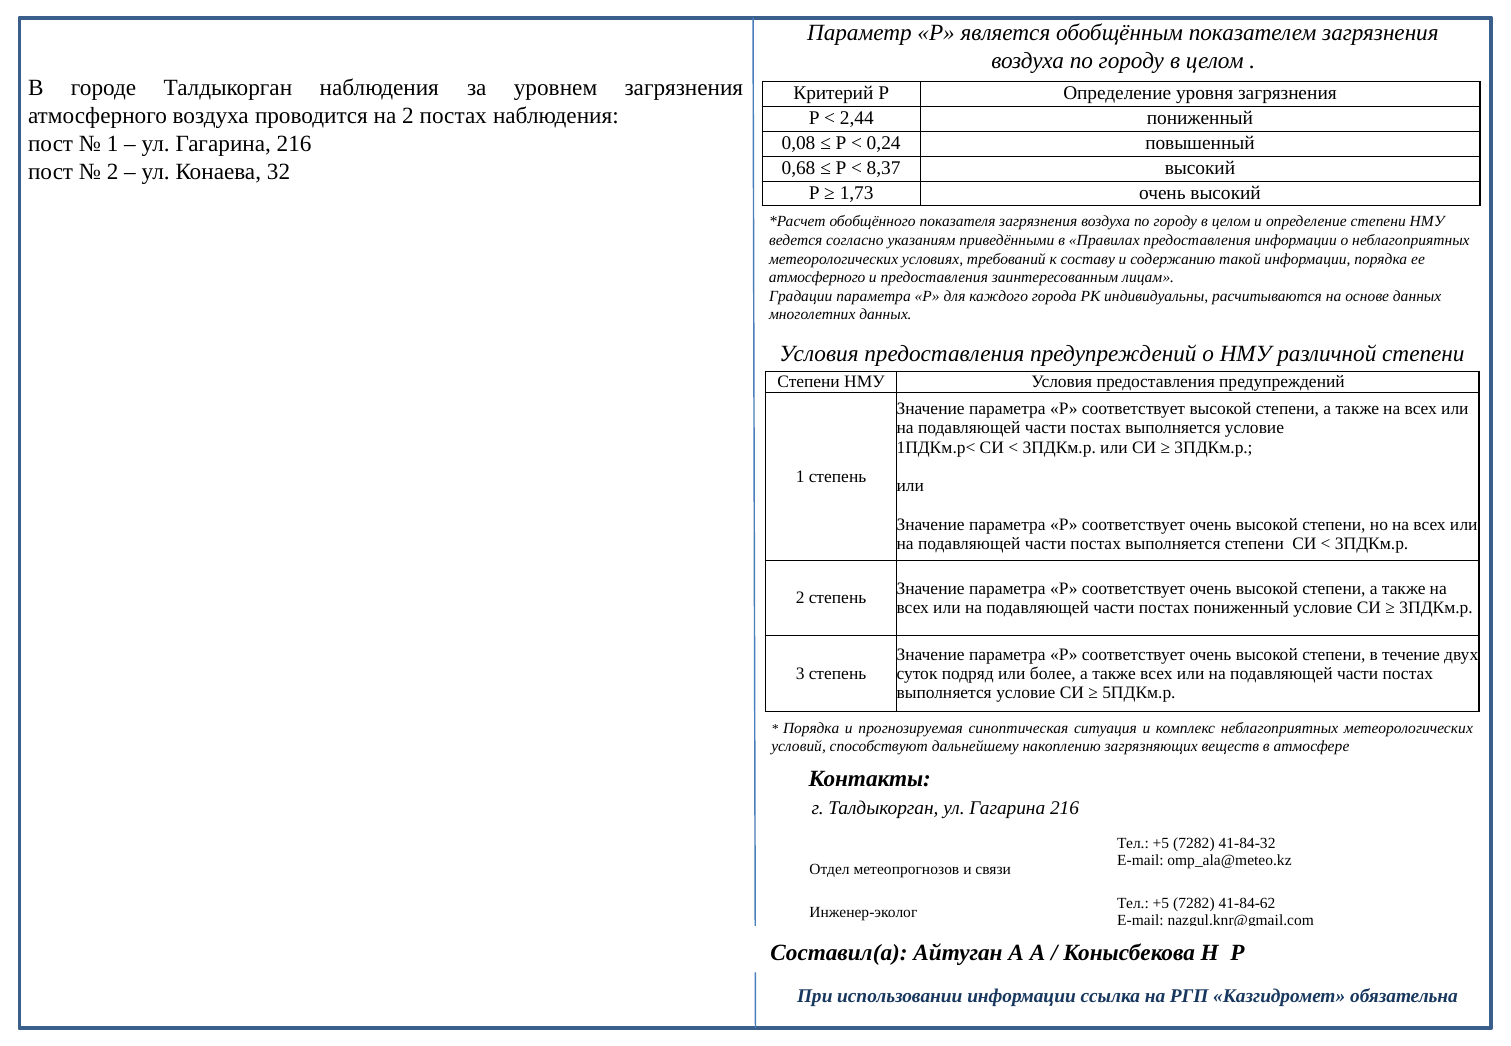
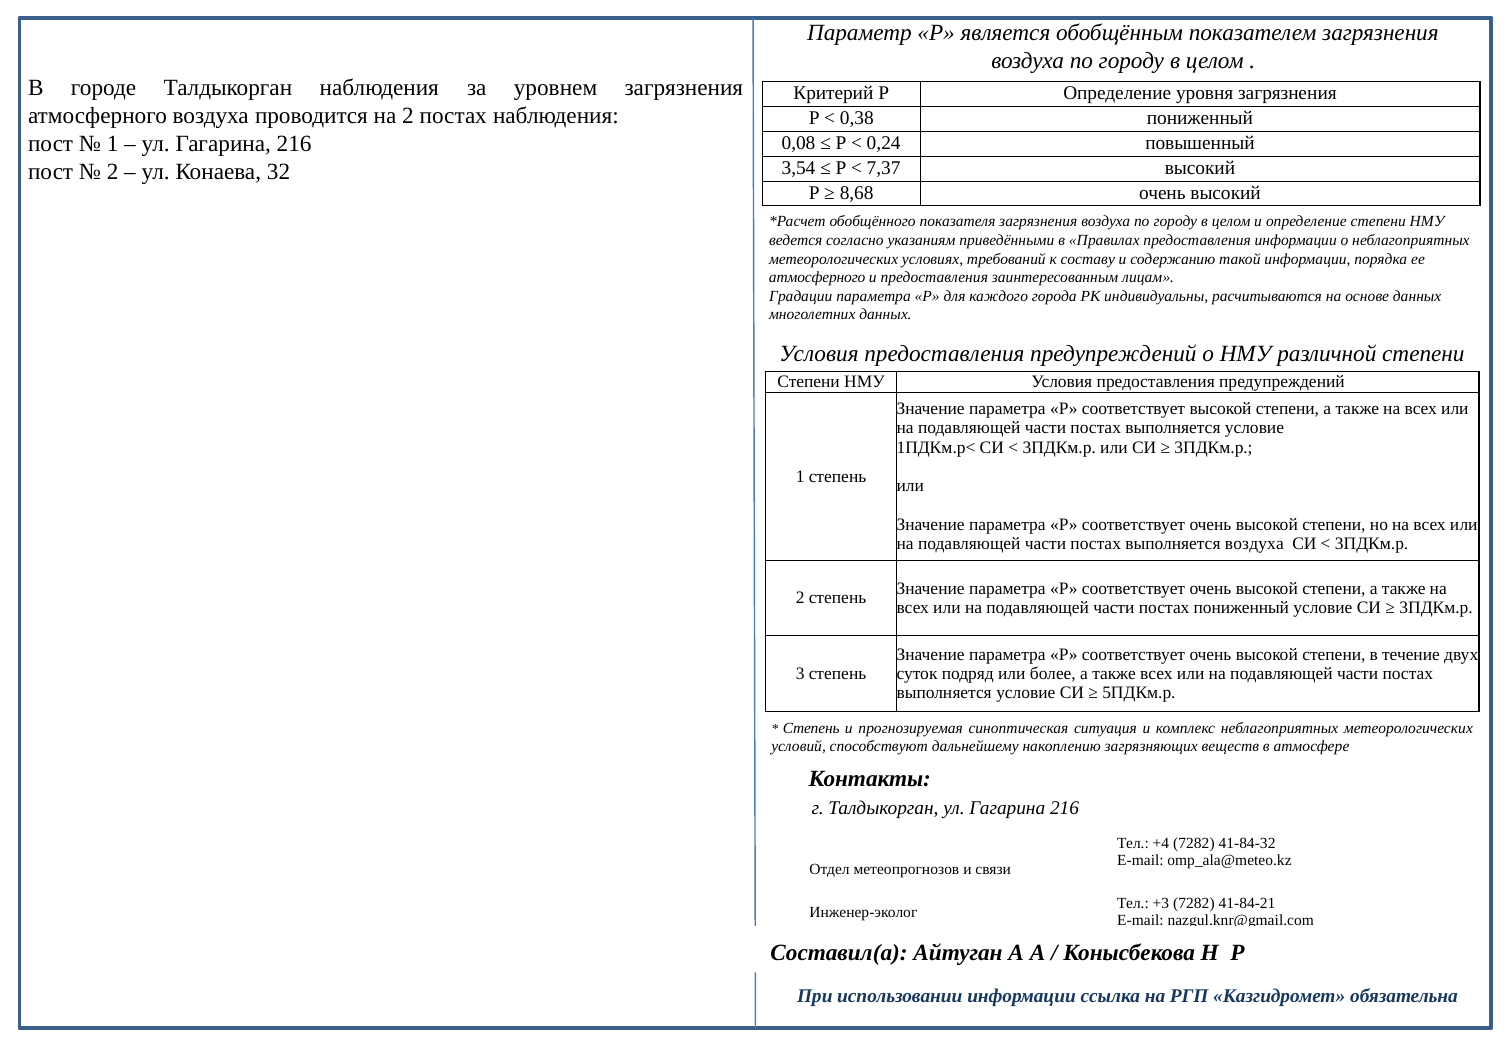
2,44: 2,44 -> 0,38
0,68: 0,68 -> 3,54
8,37: 8,37 -> 7,37
1,73: 1,73 -> 8,68
выполняется степени: степени -> воздуха
Порядка at (811, 728): Порядка -> Степень
+5 at (1161, 843): +5 -> +4
+5 at (1161, 904): +5 -> +3
41-84-62: 41-84-62 -> 41-84-21
